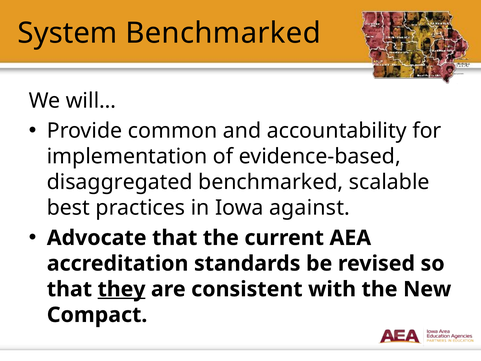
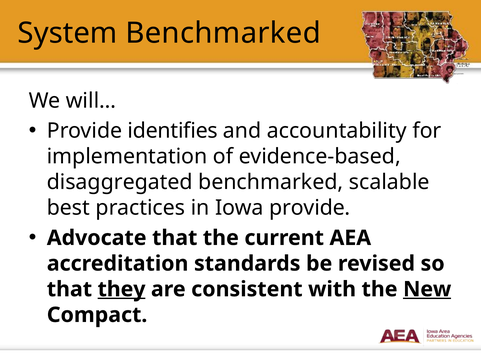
common: common -> identifies
Iowa against: against -> provide
New underline: none -> present
